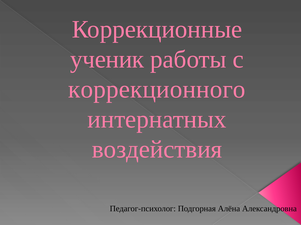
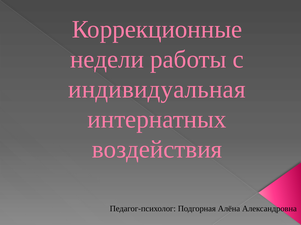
ученик: ученик -> недели
коррекционного: коррекционного -> индивидуальная
